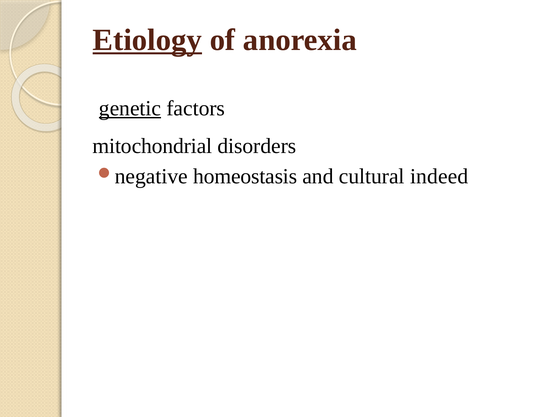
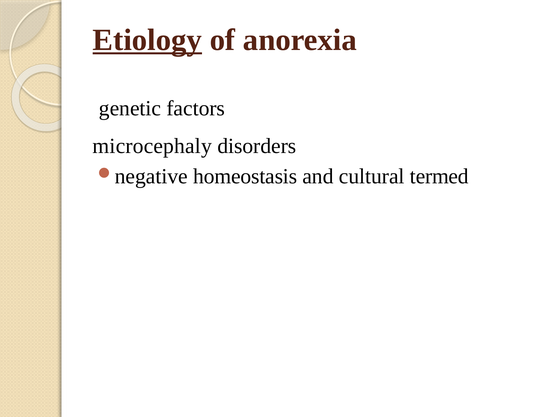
genetic underline: present -> none
mitochondrial: mitochondrial -> microcephaly
indeed: indeed -> termed
